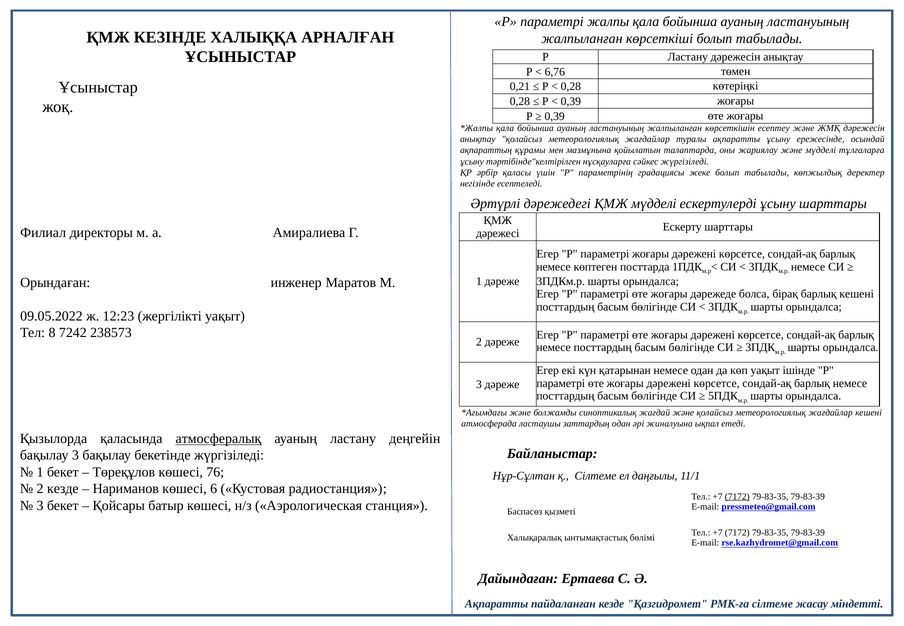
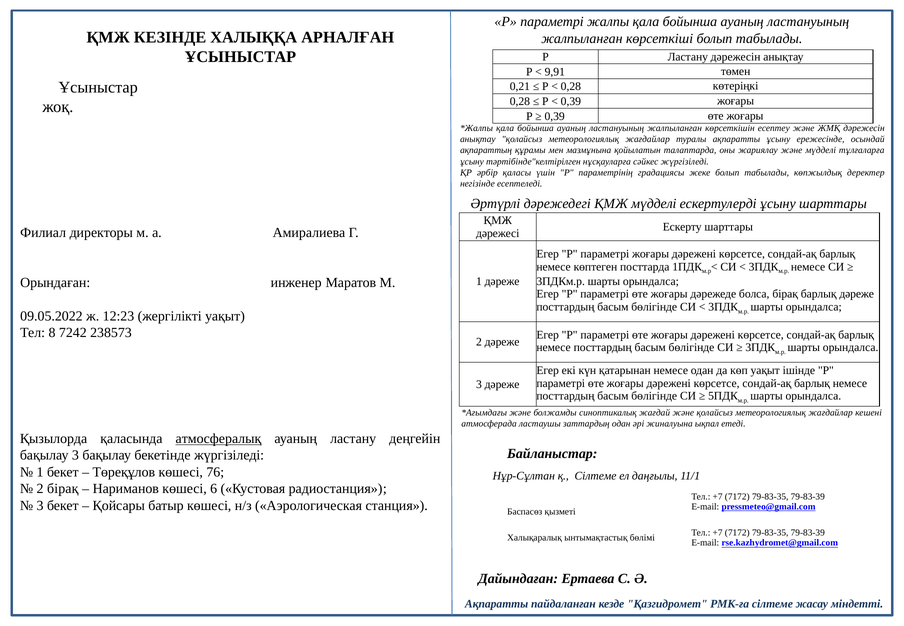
6,76: 6,76 -> 9,91
барлық кешені: кешені -> дәреже
2 кезде: кезде -> бірақ
7172 at (737, 496) underline: present -> none
